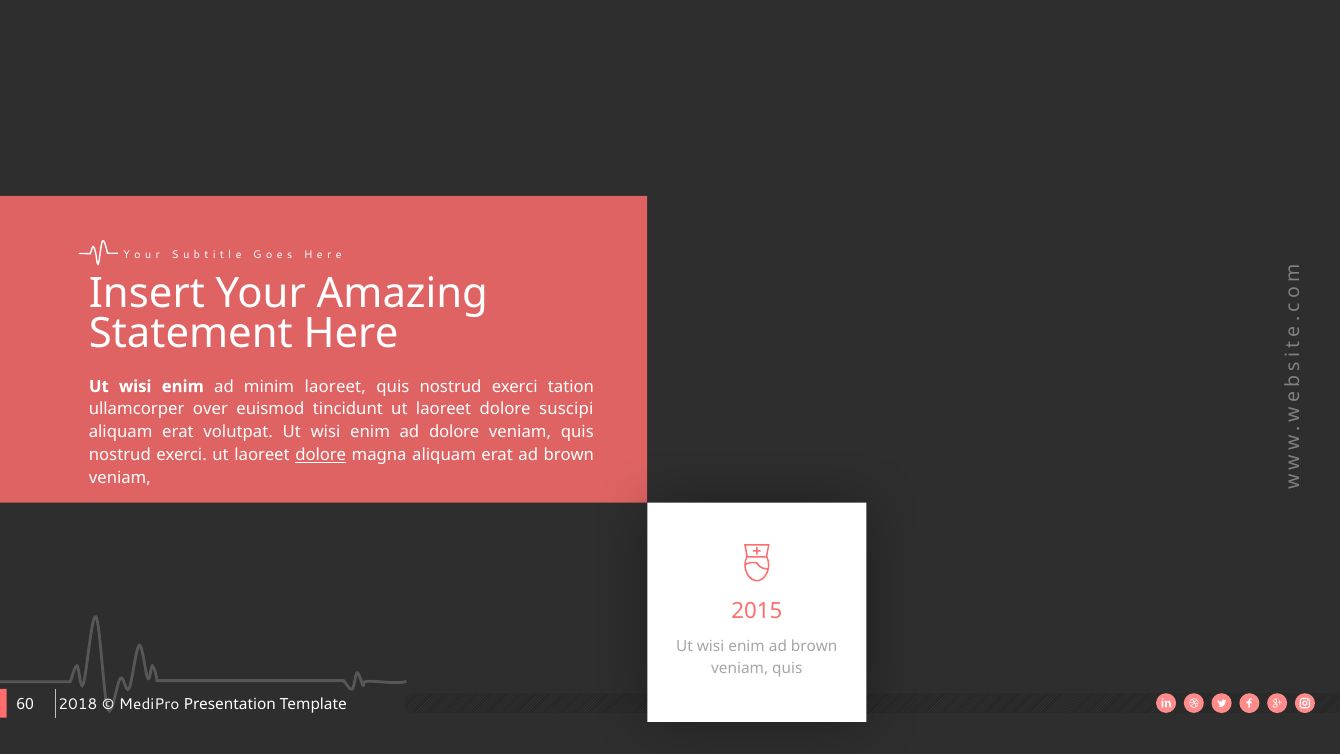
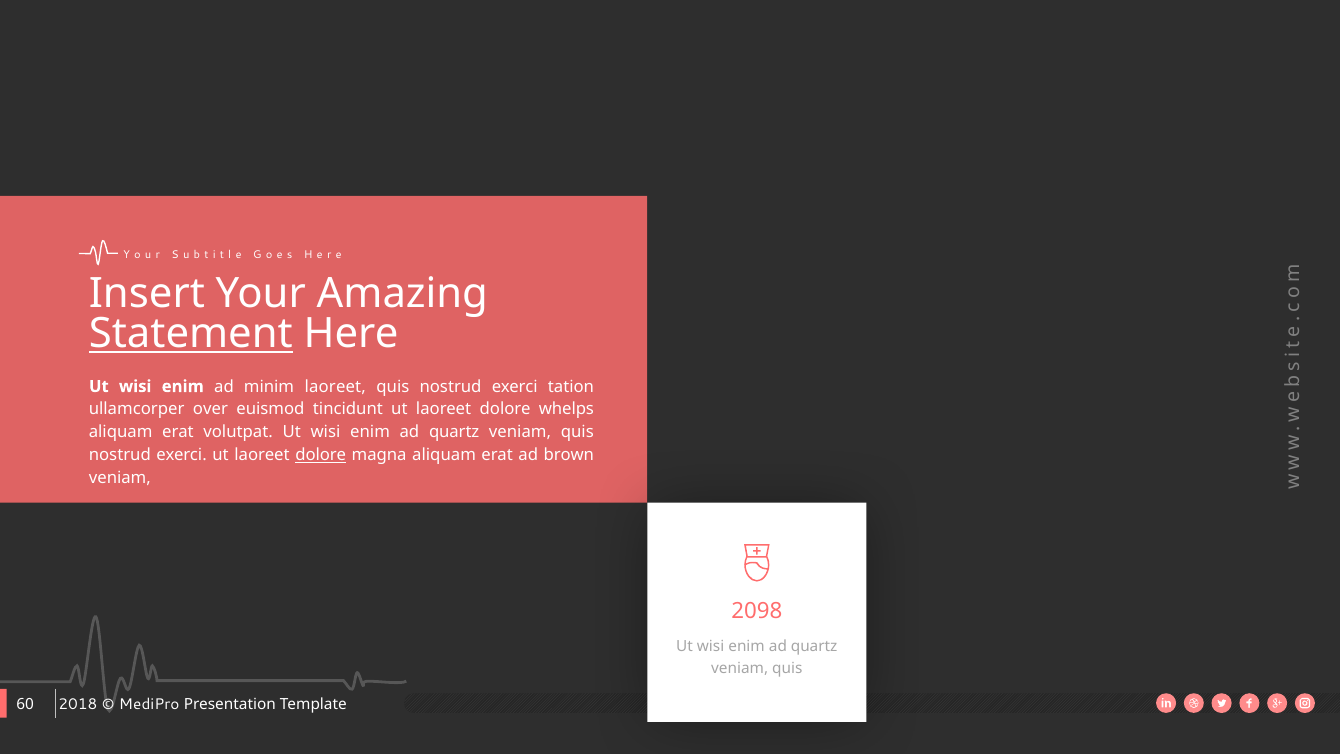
Statement underline: none -> present
suscipi: suscipi -> whelps
dolore at (454, 432): dolore -> quartz
2015: 2015 -> 2098
brown at (814, 646): brown -> quartz
